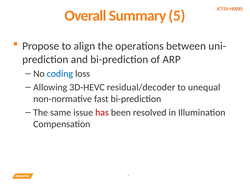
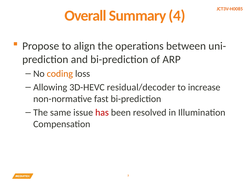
5: 5 -> 4
coding colour: blue -> orange
unequal: unequal -> increase
